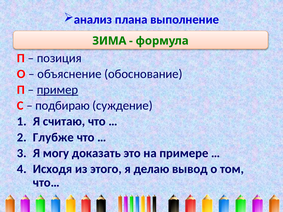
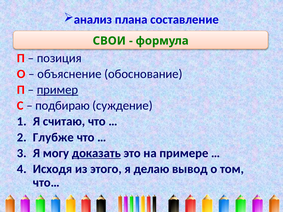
выполнение: выполнение -> составление
ЗИМА: ЗИМА -> СВОИ
доказать underline: none -> present
